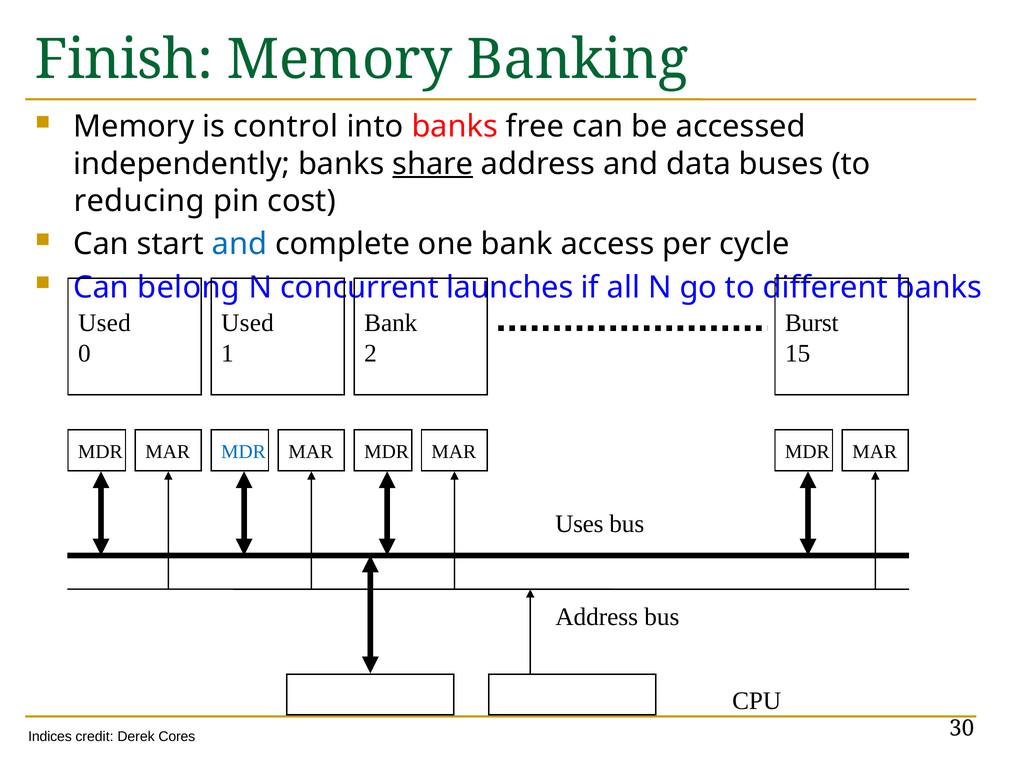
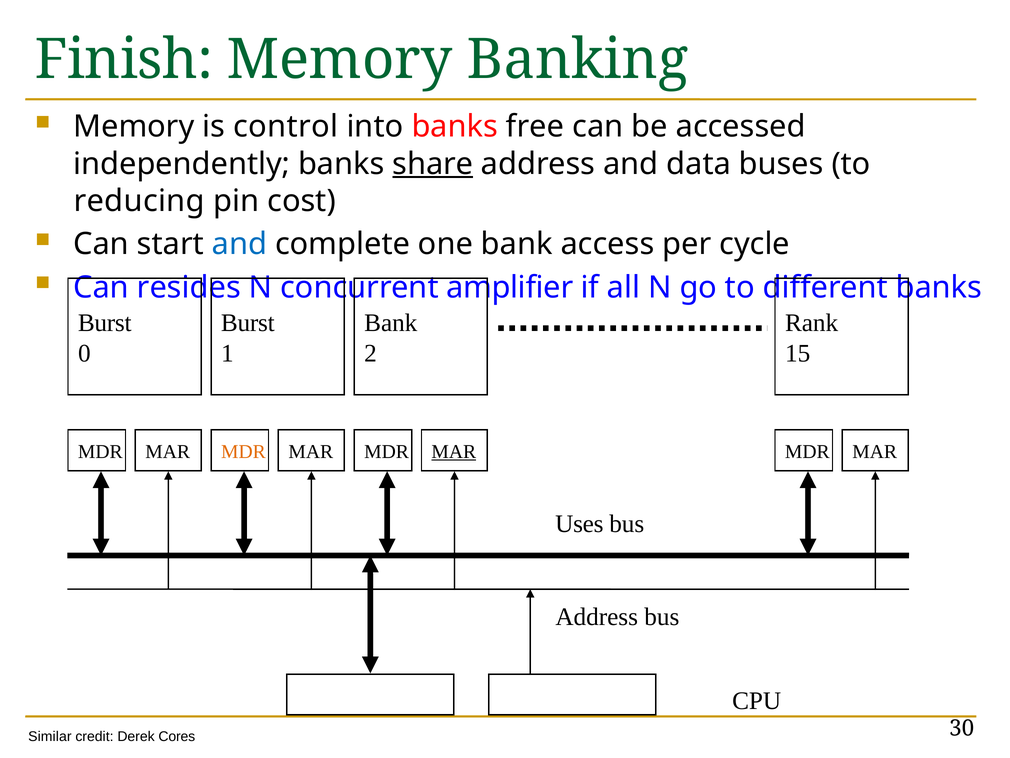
belong: belong -> resides
launches: launches -> amplifier
Used at (104, 323): Used -> Burst
Used at (248, 323): Used -> Burst
Burst: Burst -> Rank
MDR at (243, 451) colour: blue -> orange
MAR at (454, 451) underline: none -> present
Indices: Indices -> Similar
